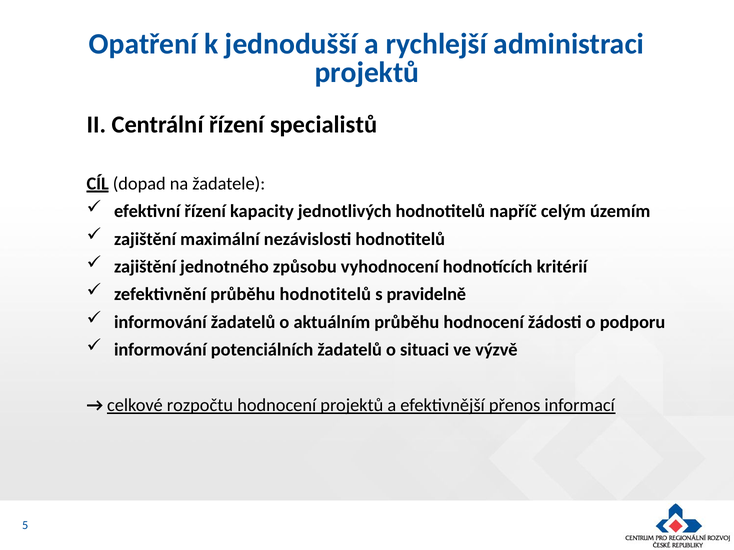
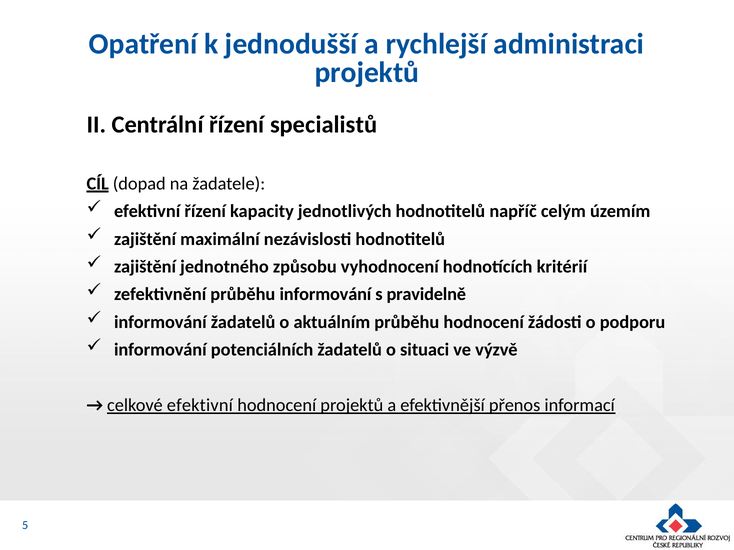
průběhu hodnotitelů: hodnotitelů -> informování
celkové rozpočtu: rozpočtu -> efektivní
